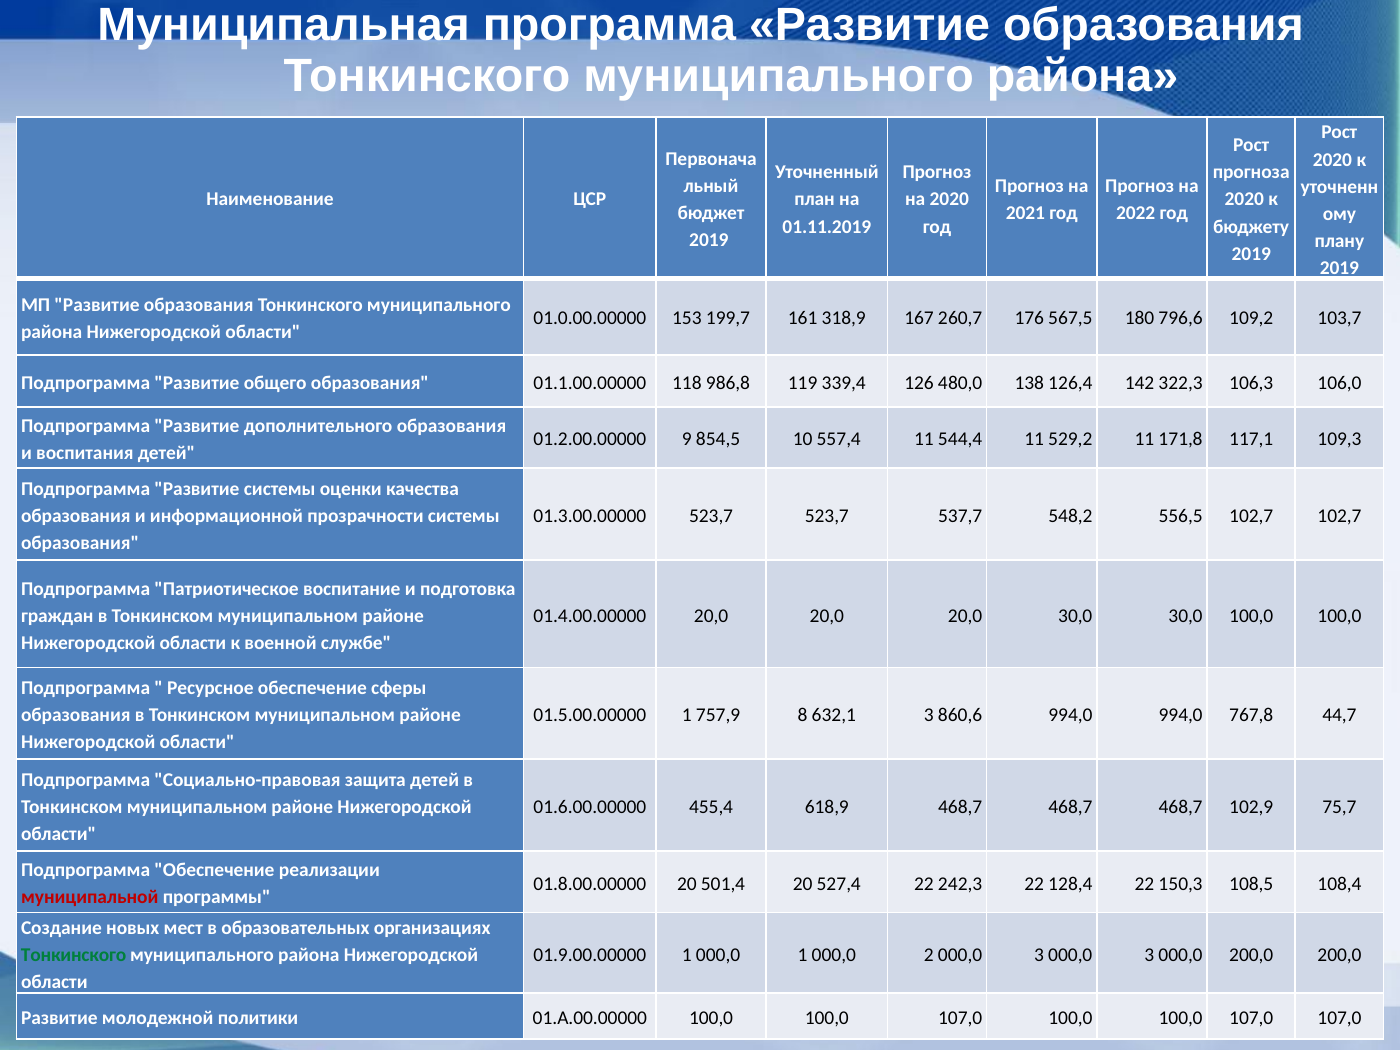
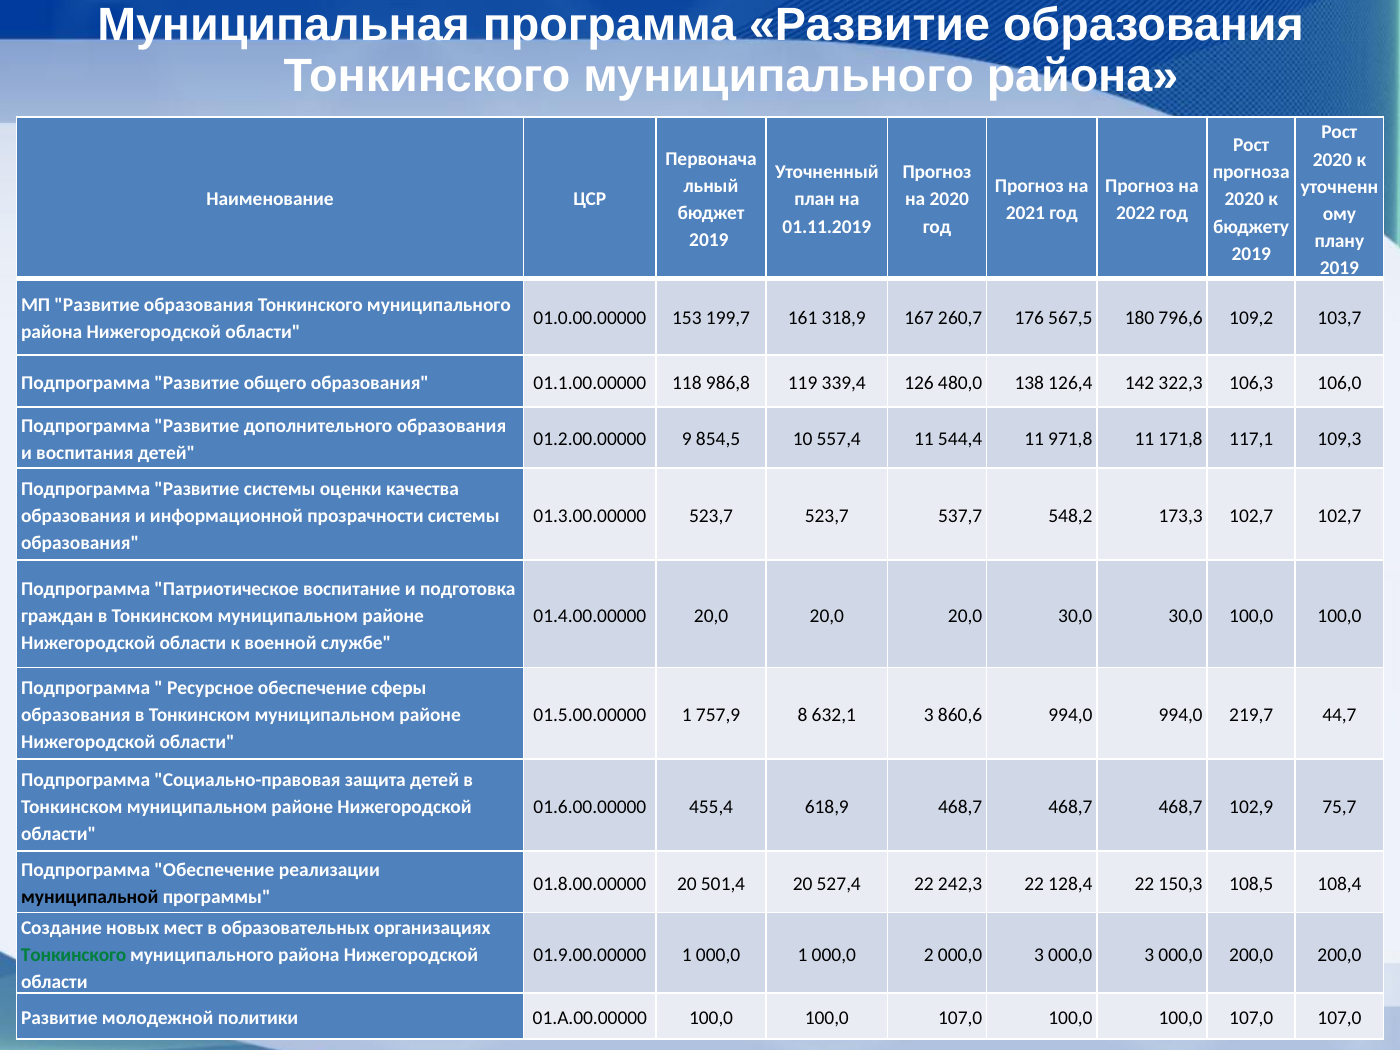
529,2: 529,2 -> 971,8
556,5: 556,5 -> 173,3
767,8: 767,8 -> 219,7
муниципальной colour: red -> black
